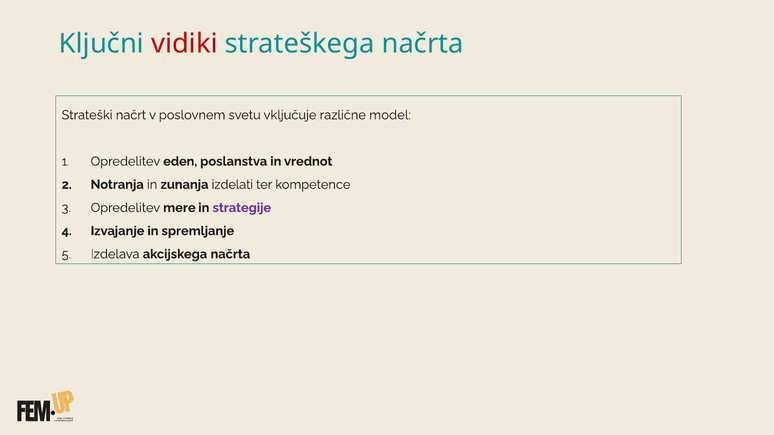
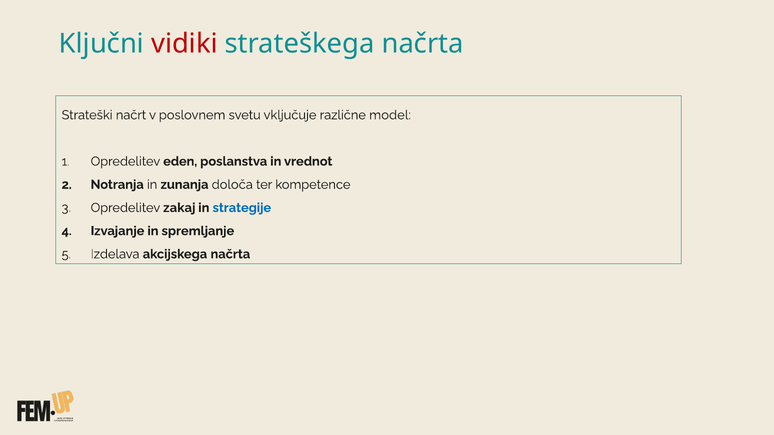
izdelati: izdelati -> določa
mere: mere -> zakaj
strategije colour: purple -> blue
